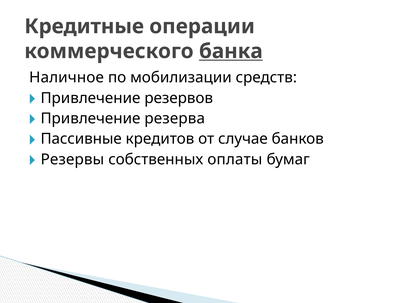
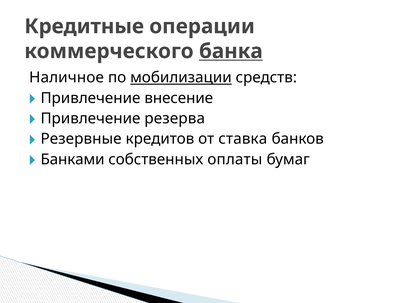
мобилизации underline: none -> present
резервов: резервов -> внесение
Пассивные: Пассивные -> Резервные
случае: случае -> ставка
Резервы: Резервы -> Банками
